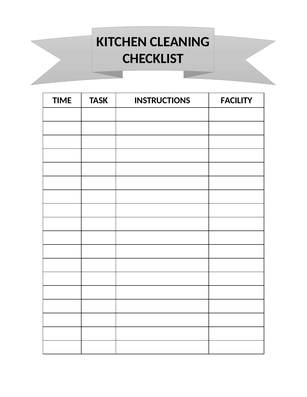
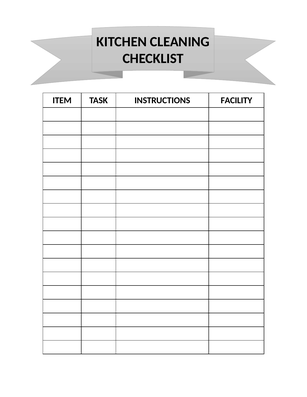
TIME: TIME -> ITEM
